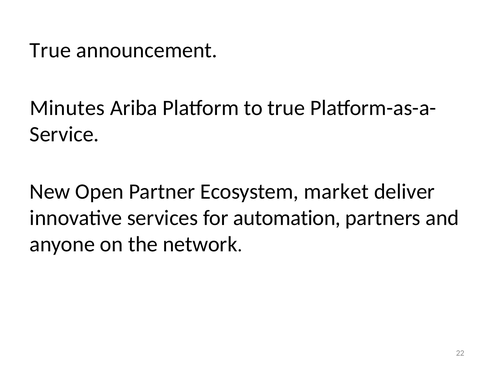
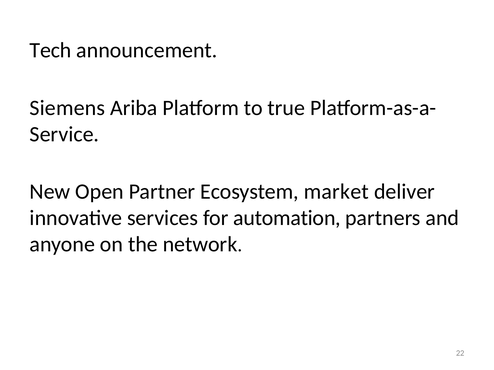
True at (50, 50): True -> Tech
Minutes: Minutes -> Siemens
